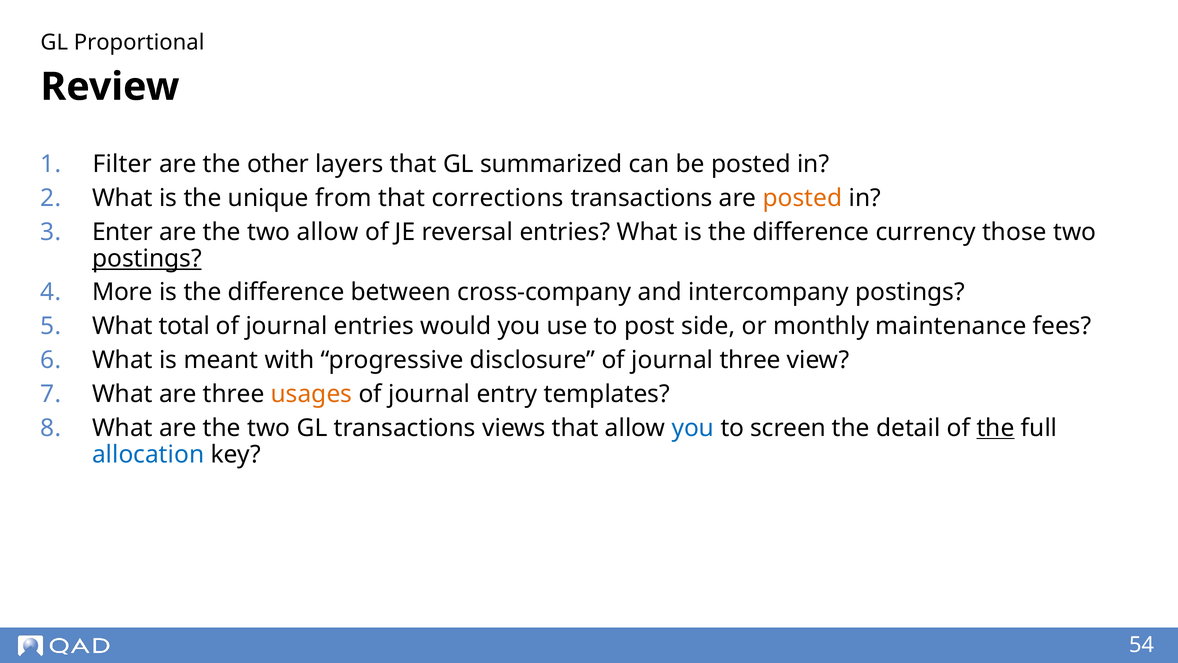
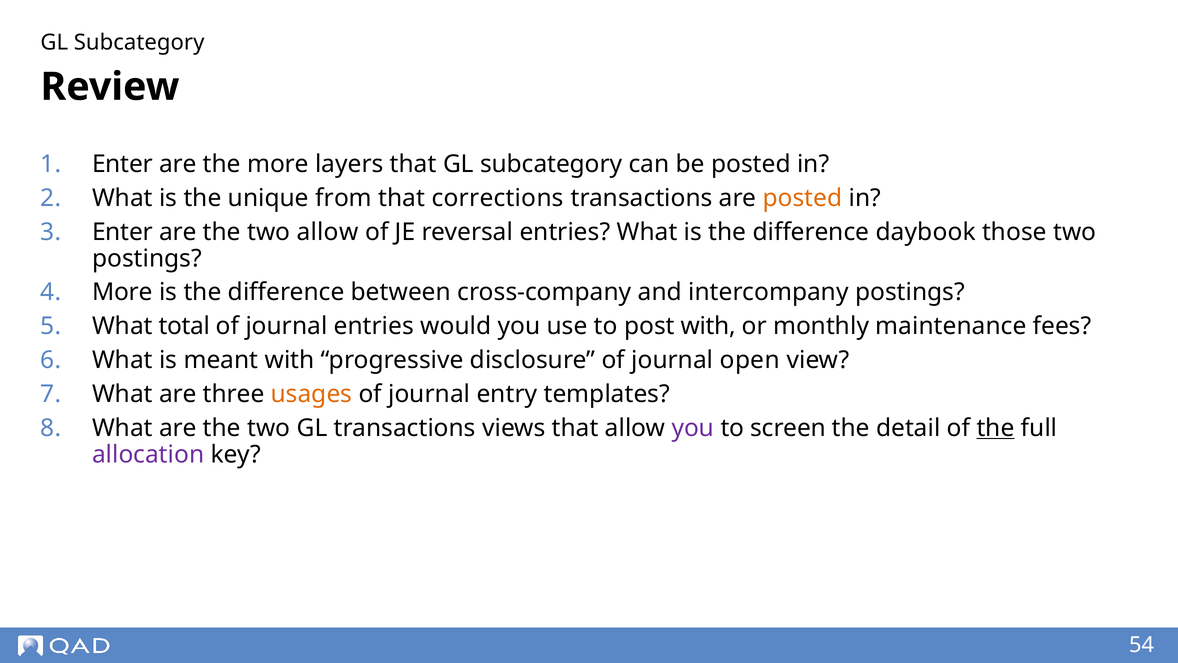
Proportional at (139, 43): Proportional -> Subcategory
Filter at (122, 164): Filter -> Enter
the other: other -> more
that GL summarized: summarized -> subcategory
currency: currency -> daybook
postings at (147, 258) underline: present -> none
post side: side -> with
journal three: three -> open
you at (693, 428) colour: blue -> purple
allocation colour: blue -> purple
